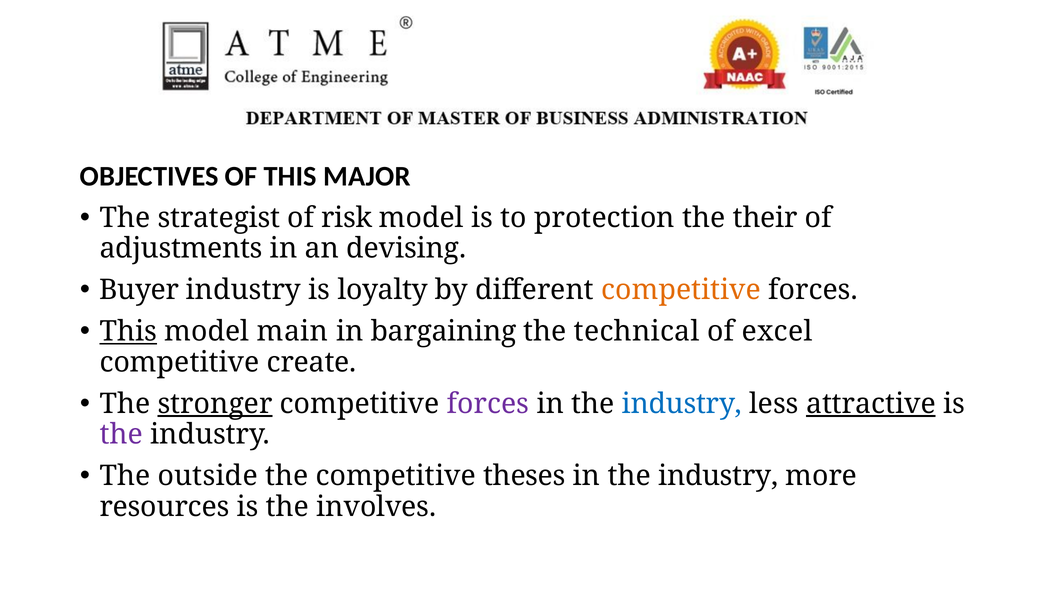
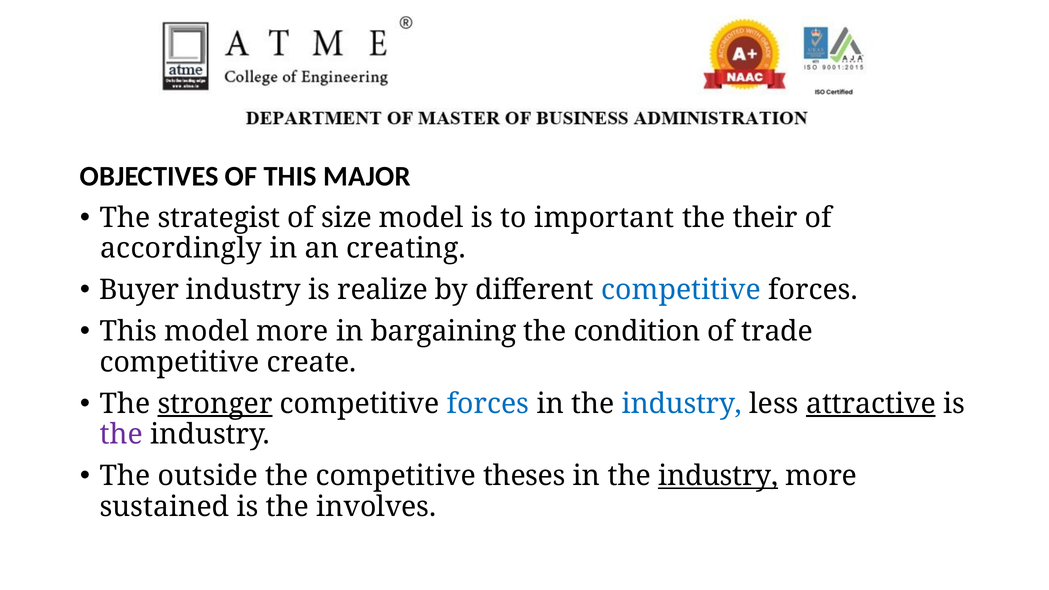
risk: risk -> size
protection: protection -> important
adjustments: adjustments -> accordingly
devising: devising -> creating
loyalty: loyalty -> realize
competitive at (681, 290) colour: orange -> blue
This at (128, 332) underline: present -> none
model main: main -> more
technical: technical -> condition
excel: excel -> trade
forces at (488, 404) colour: purple -> blue
industry at (718, 476) underline: none -> present
resources: resources -> sustained
